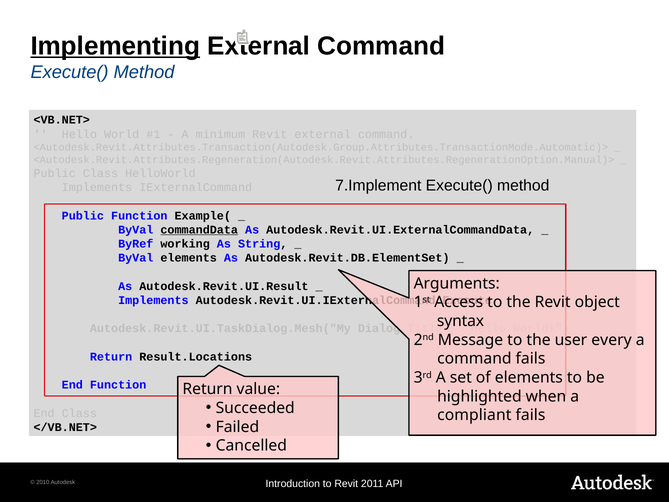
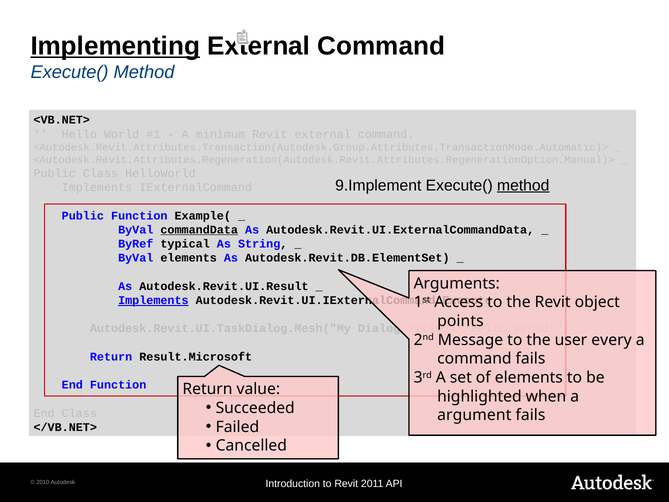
7.Implement: 7.Implement -> 9.Implement
method at (523, 185) underline: none -> present
working: working -> typical
Implements at (153, 300) underline: none -> present
syntax: syntax -> points
Result.Locations: Result.Locations -> Result.Microsoft
compliant: compliant -> argument
